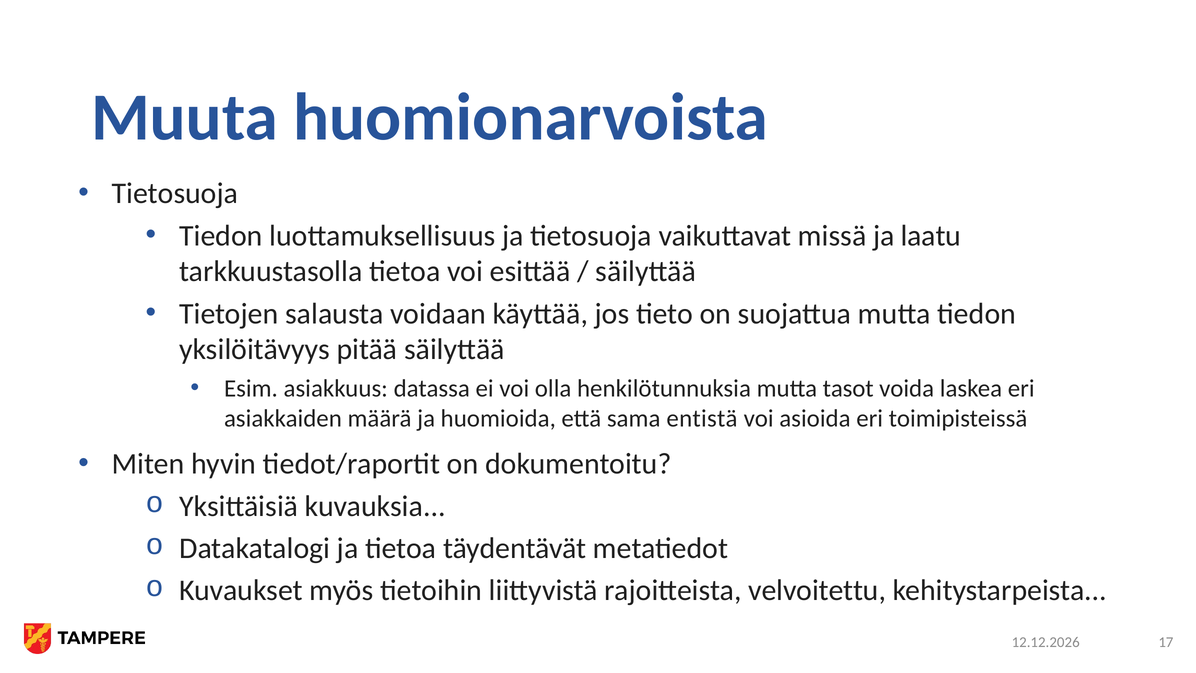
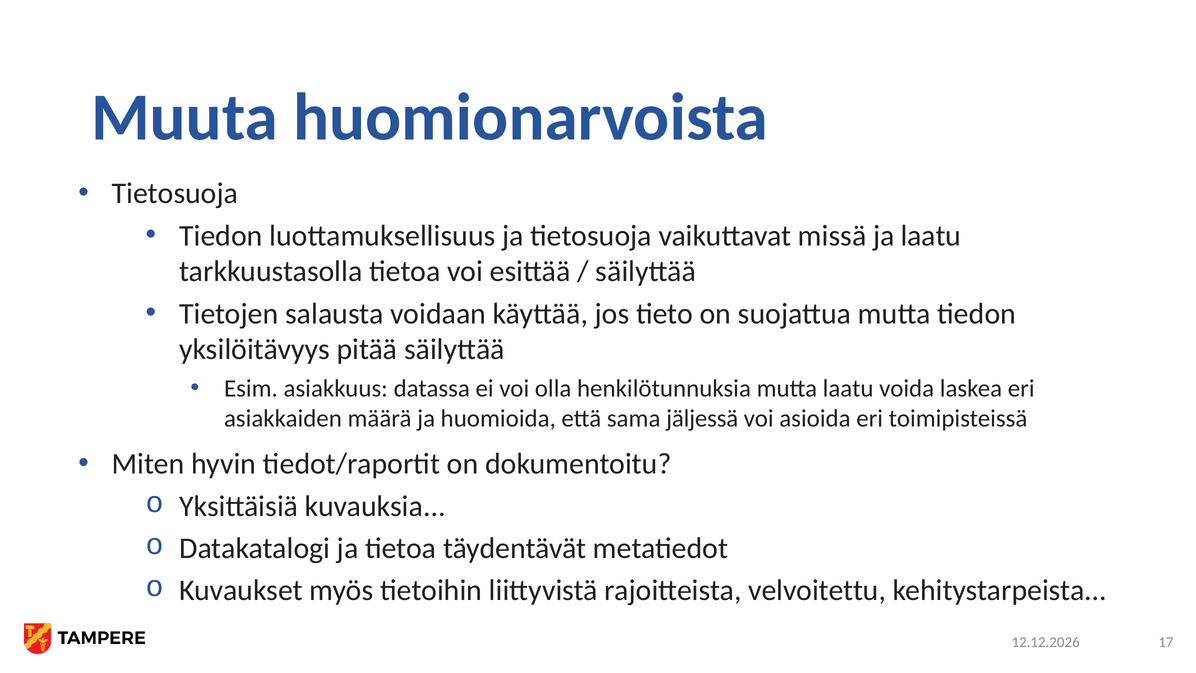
mutta tasot: tasot -> laatu
entistä: entistä -> jäljessä
